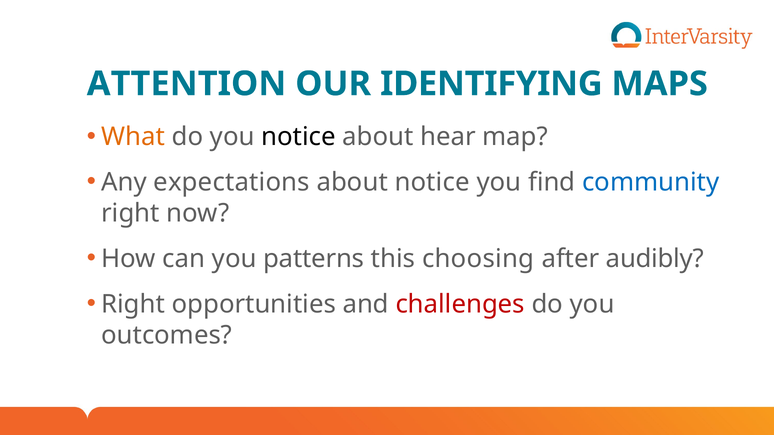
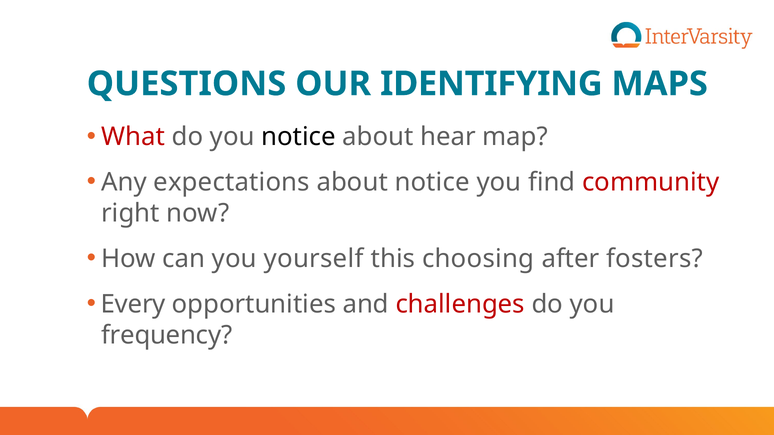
ATTENTION: ATTENTION -> QUESTIONS
What colour: orange -> red
community colour: blue -> red
patterns: patterns -> yourself
audibly: audibly -> fosters
Right at (133, 304): Right -> Every
outcomes: outcomes -> frequency
